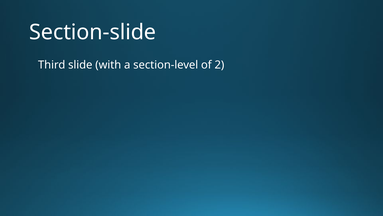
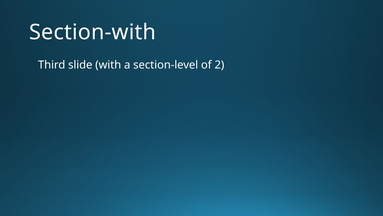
Section-slide: Section-slide -> Section-with
